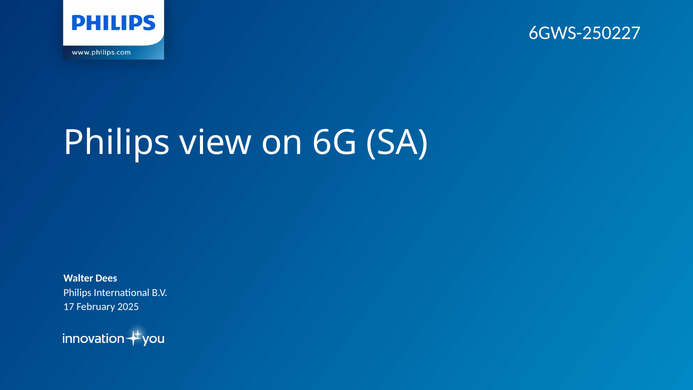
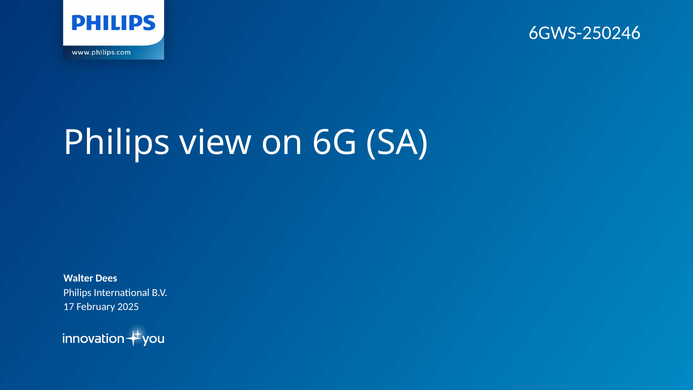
6GWS-250227: 6GWS-250227 -> 6GWS-250246
